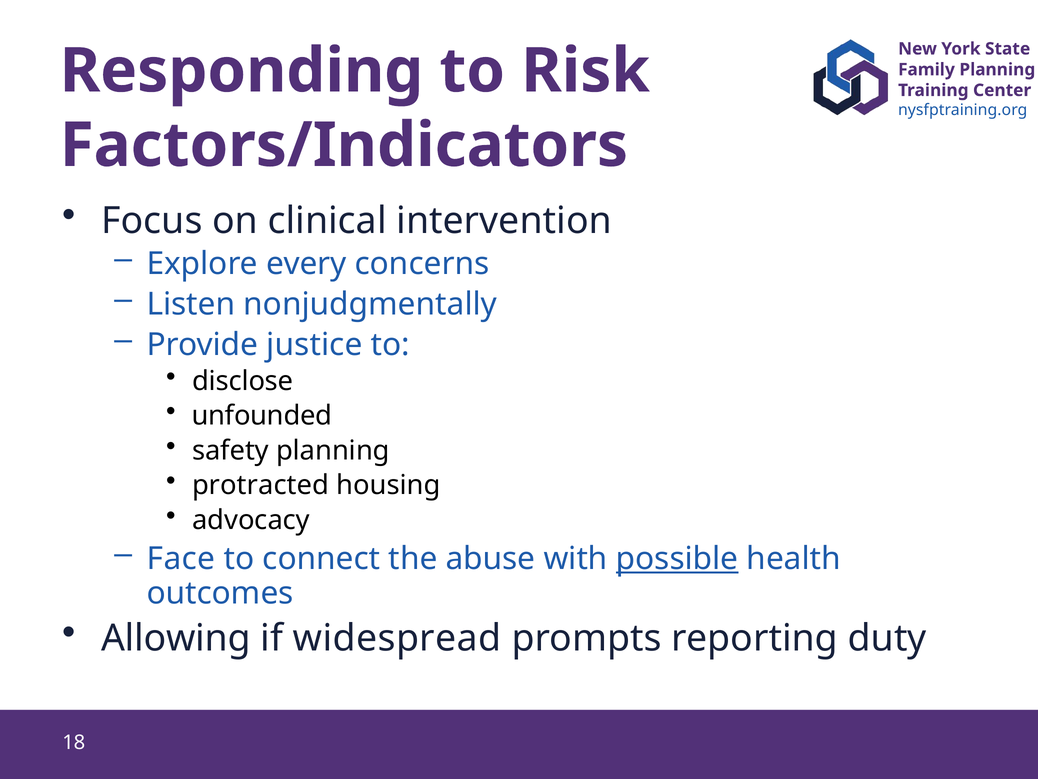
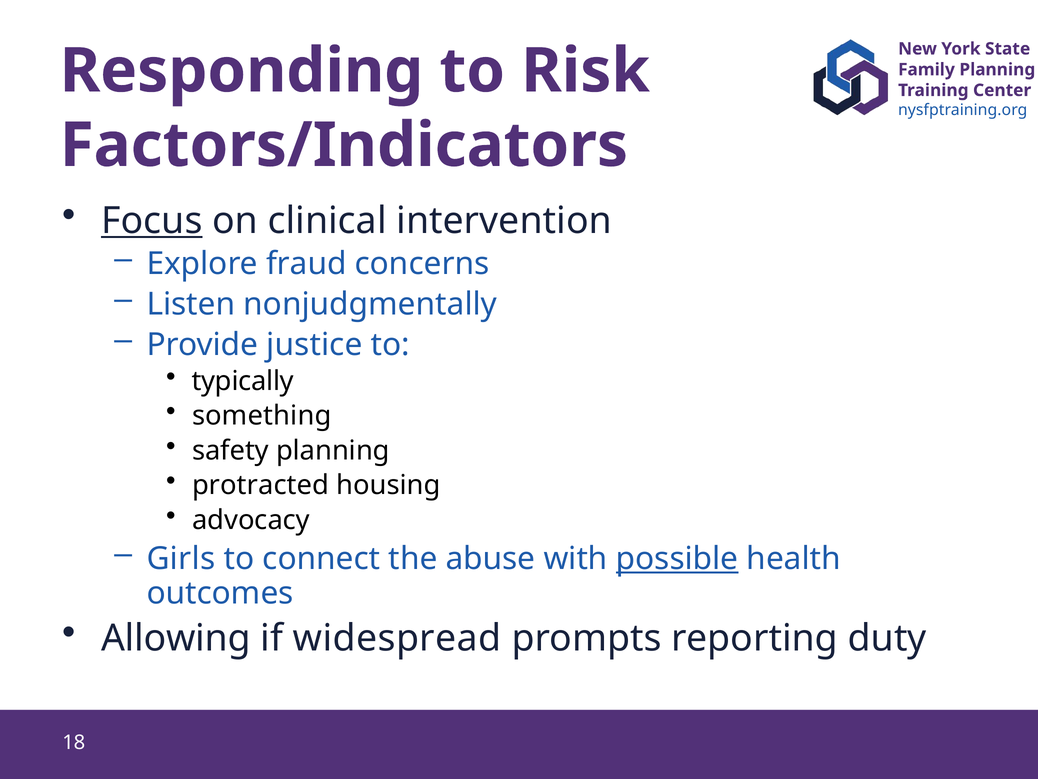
Focus underline: none -> present
every: every -> fraud
disclose: disclose -> typically
unfounded: unfounded -> something
Face: Face -> Girls
